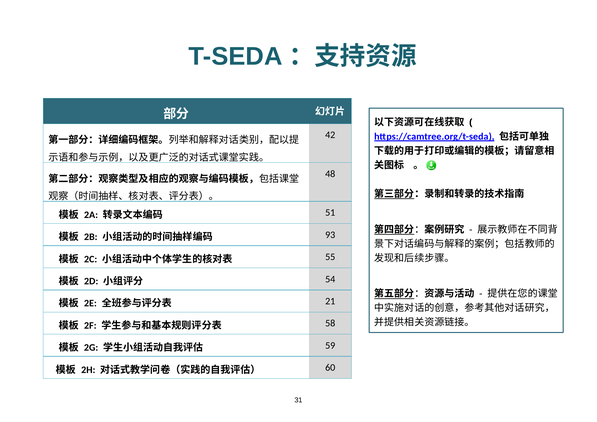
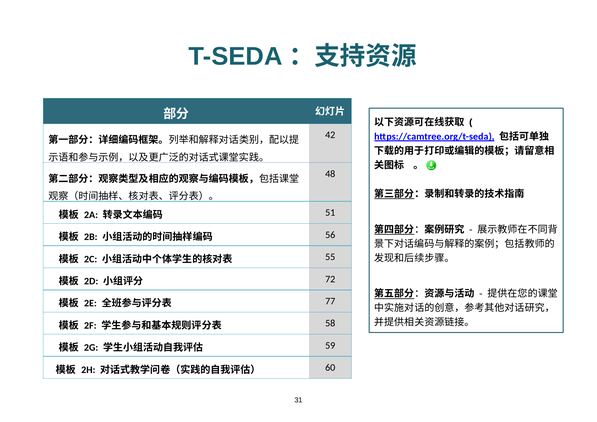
93: 93 -> 56
54: 54 -> 72
21: 21 -> 77
